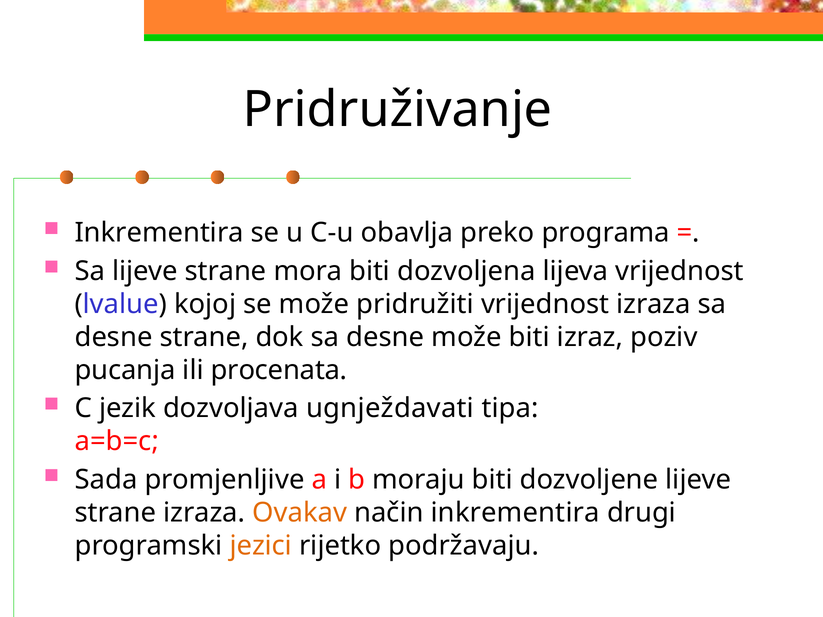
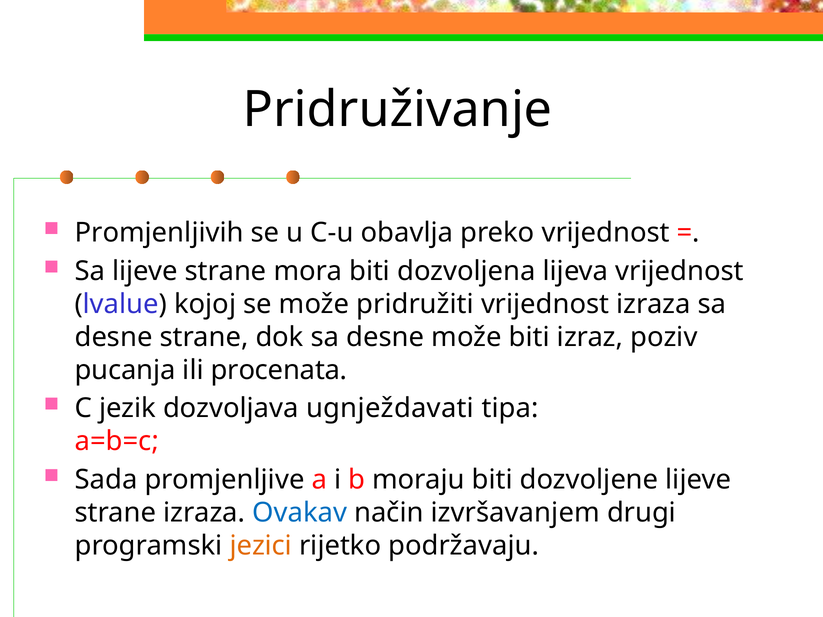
Inkrementira at (159, 233): Inkrementira -> Promjenljivih
preko programa: programa -> vrijednost
Ovakav colour: orange -> blue
način inkrementira: inkrementira -> izvršavanjem
